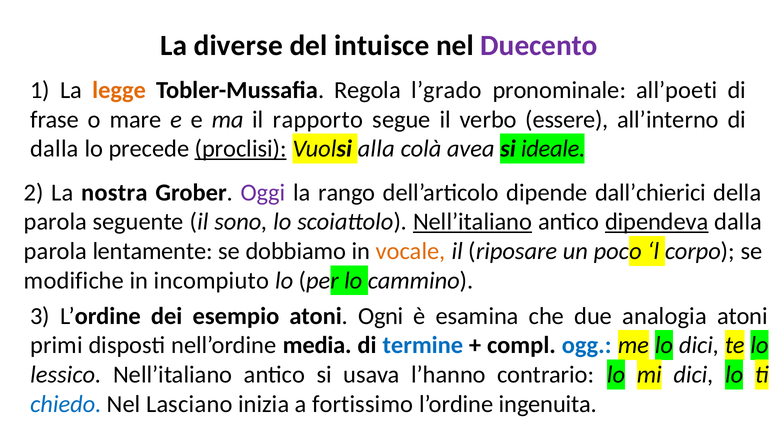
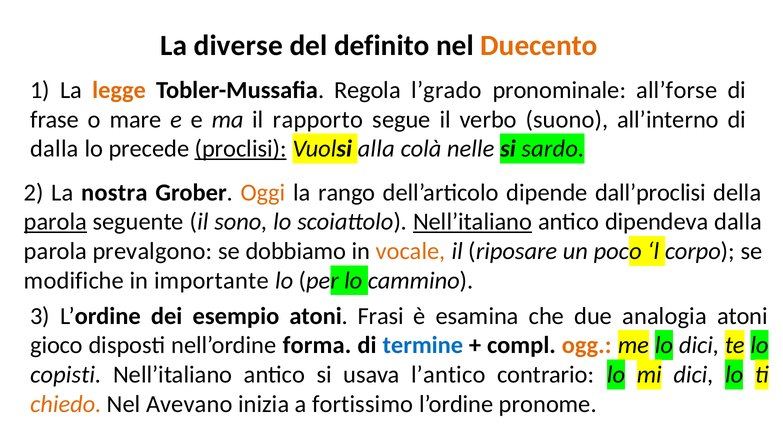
intuisce: intuisce -> definito
Duecento colour: purple -> orange
all’poeti: all’poeti -> all’forse
essere: essere -> suono
avea: avea -> nelle
ideale: ideale -> sardo
Oggi colour: purple -> orange
dall’chierici: dall’chierici -> dall’proclisi
parola at (55, 222) underline: none -> present
dipendeva underline: present -> none
lentamente: lentamente -> prevalgono
incompiuto: incompiuto -> importante
Ogni: Ogni -> Frasi
primi: primi -> gioco
media: media -> forma
ogg colour: blue -> orange
lessico: lessico -> copisti
l’hanno: l’hanno -> l’antico
chiedo colour: blue -> orange
Lasciano: Lasciano -> Avevano
ingenuita: ingenuita -> pronome
